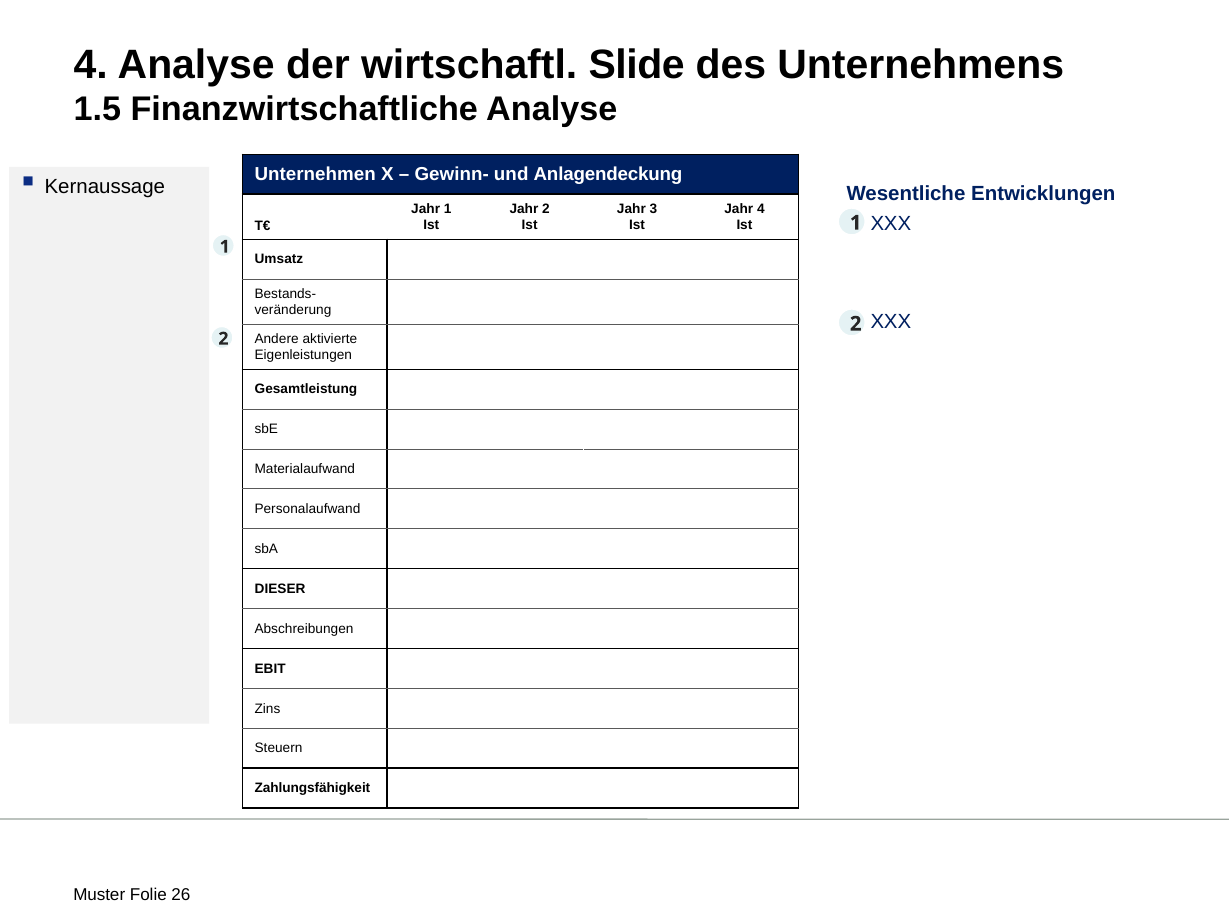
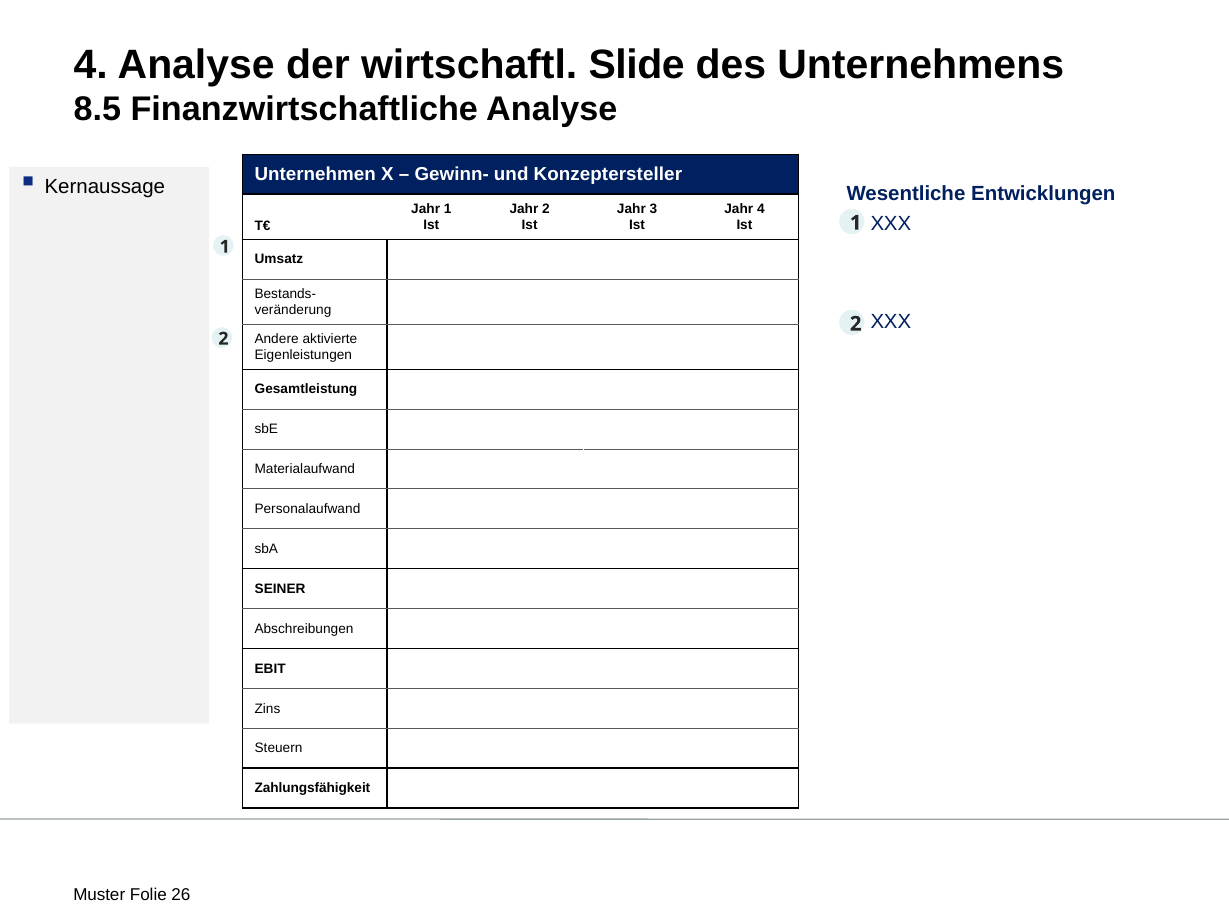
1.5: 1.5 -> 8.5
Anlagendeckung: Anlagendeckung -> Konzeptersteller
DIESER: DIESER -> SEINER
